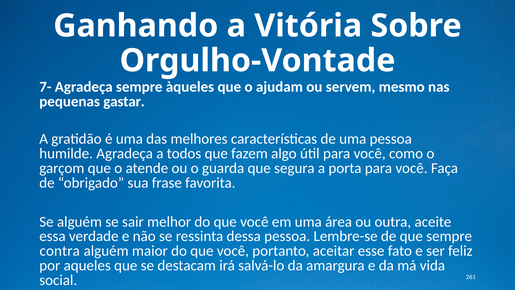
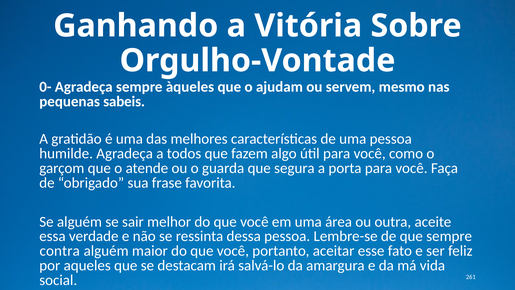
7-: 7- -> 0-
gastar: gastar -> sabeis
